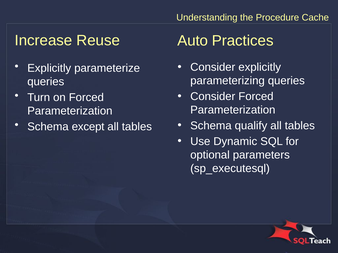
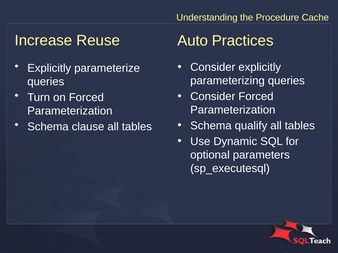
except: except -> clause
